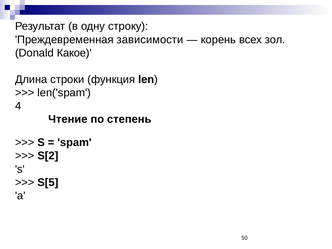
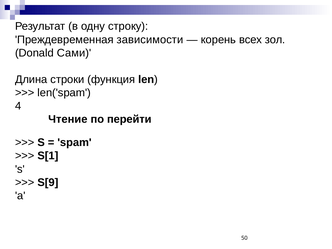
Какое: Какое -> Сами
степень: степень -> перейти
S[2: S[2 -> S[1
S[5: S[5 -> S[9
